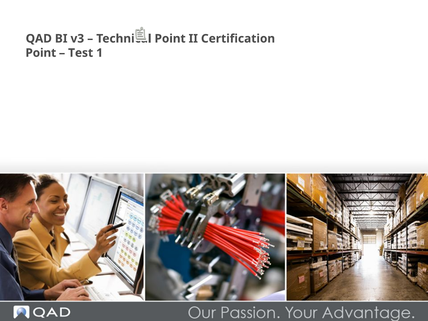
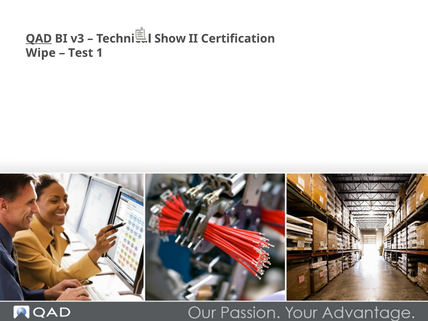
QAD underline: none -> present
Technical Point: Point -> Show
Point at (41, 53): Point -> Wipe
